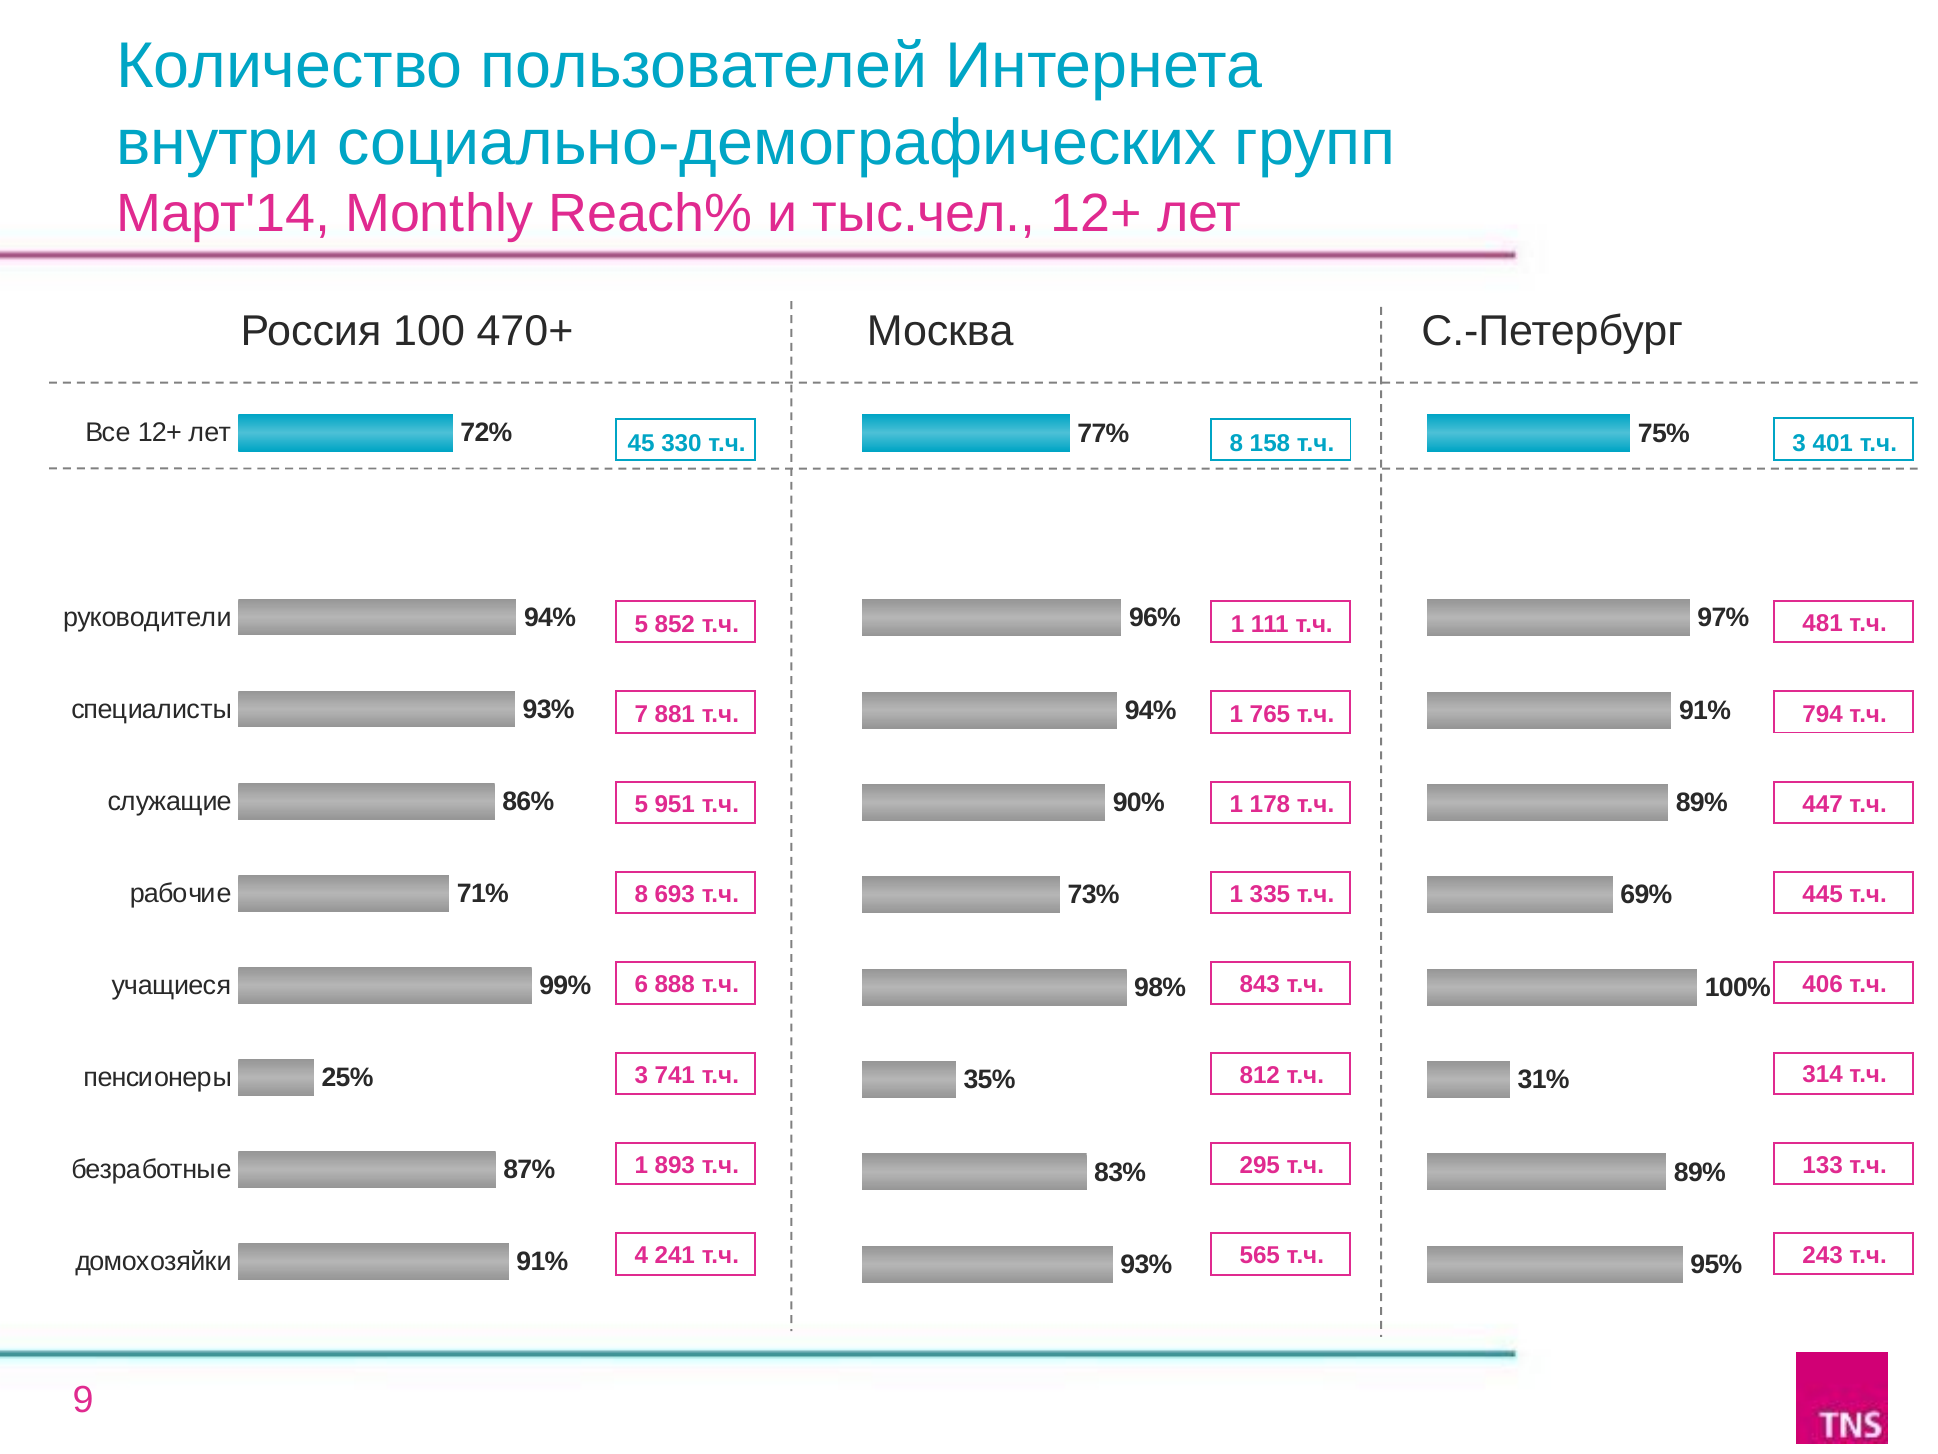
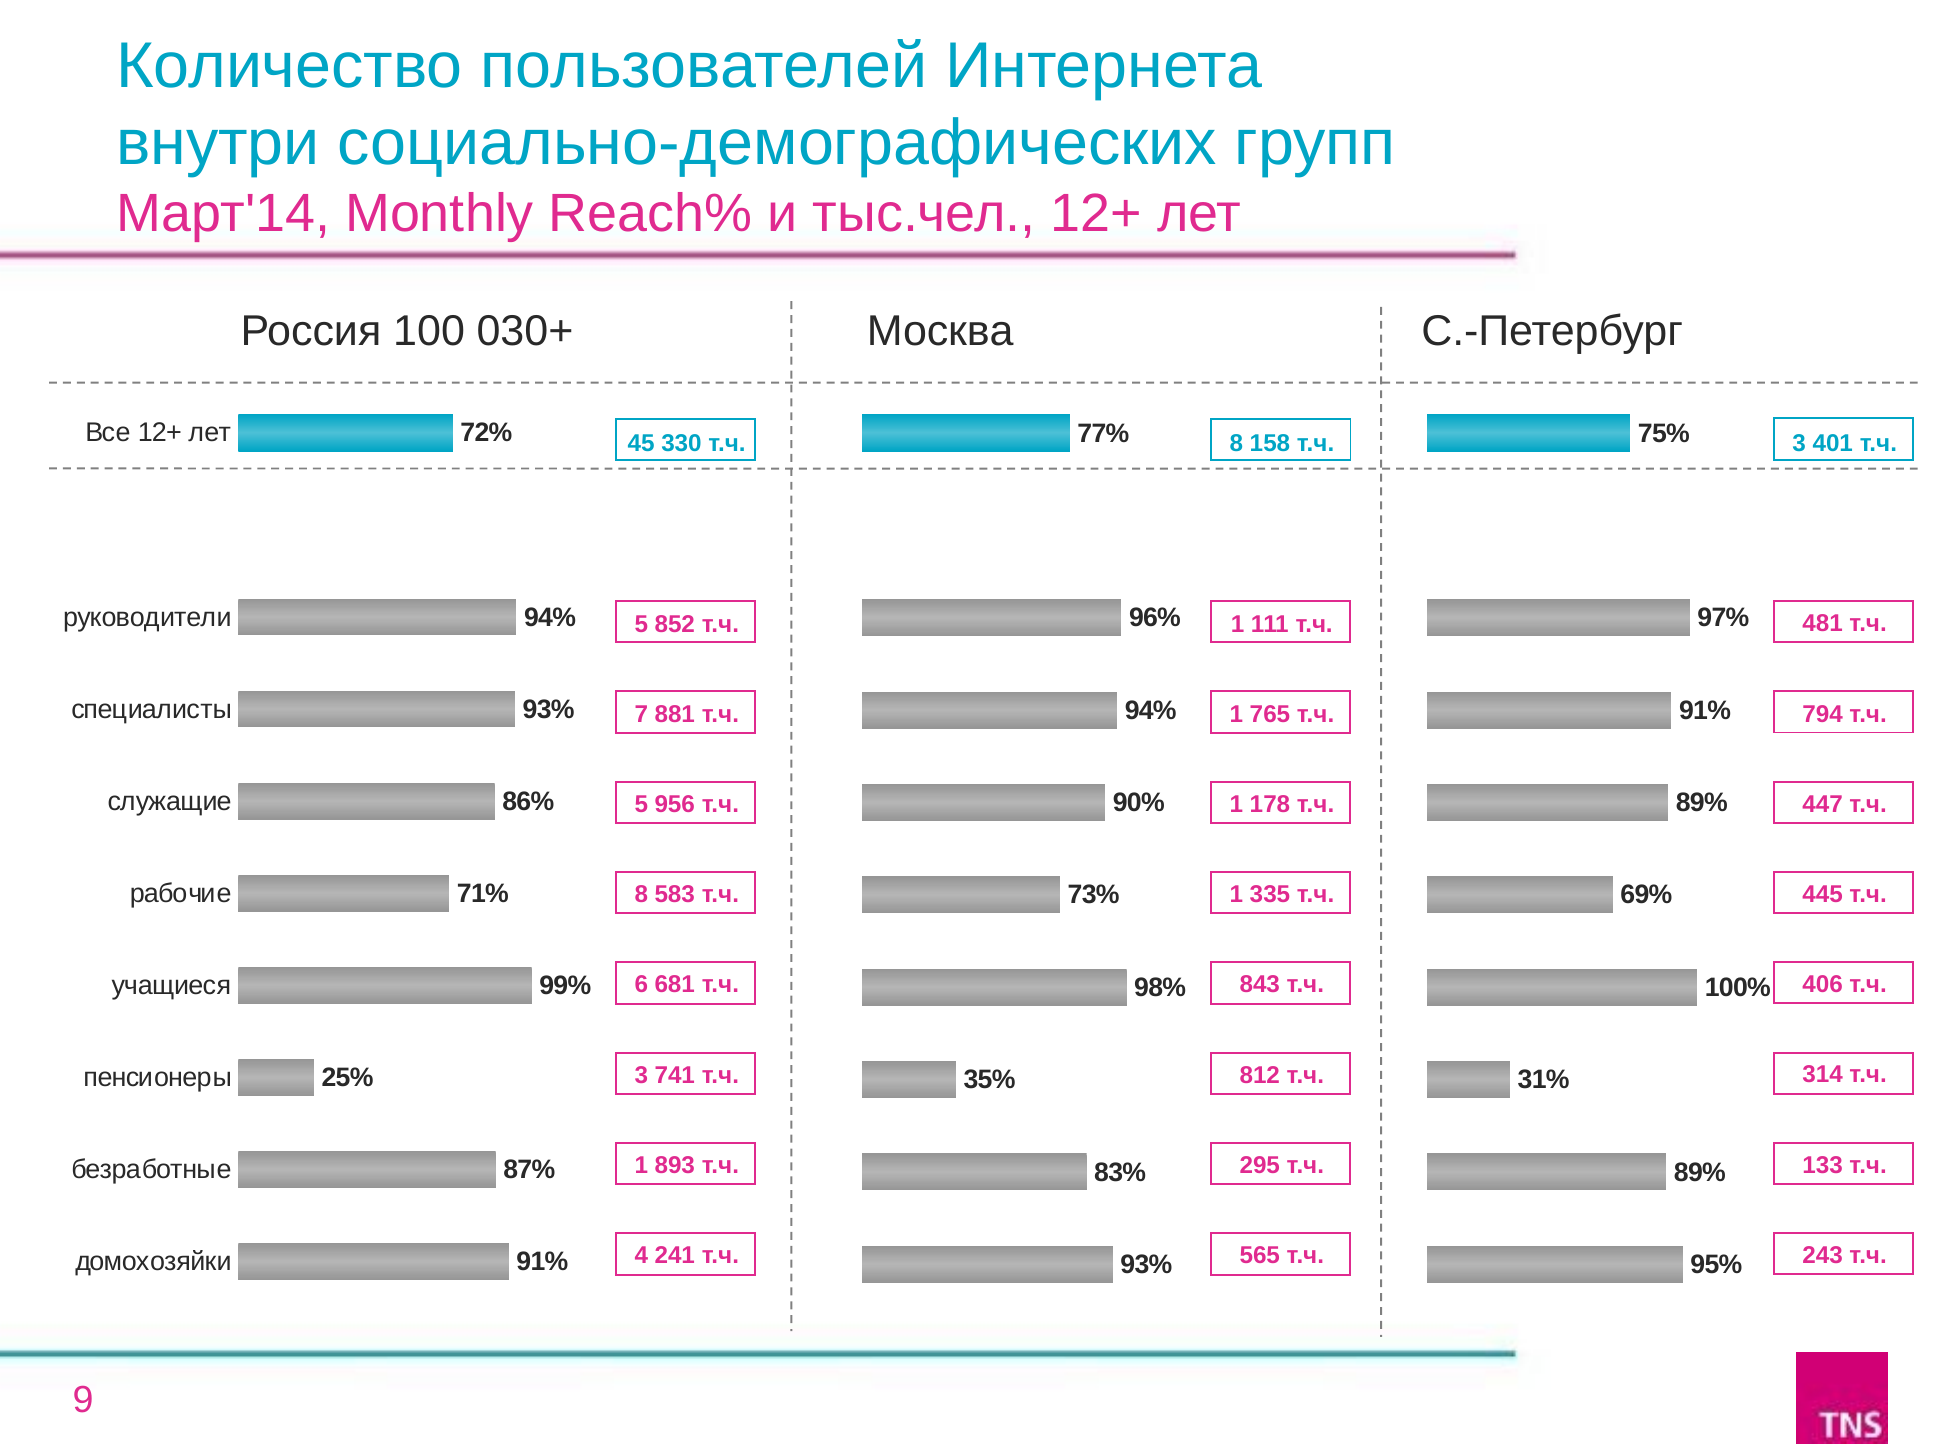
470+: 470+ -> 030+
951: 951 -> 956
693: 693 -> 583
888: 888 -> 681
